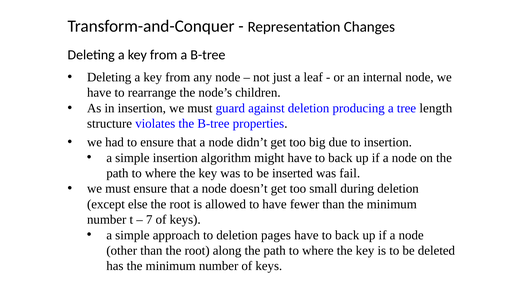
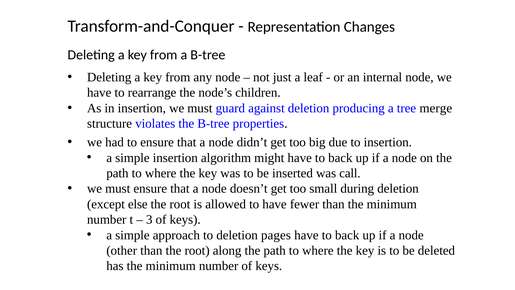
length: length -> merge
fail: fail -> call
7: 7 -> 3
